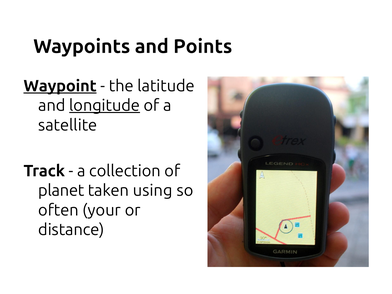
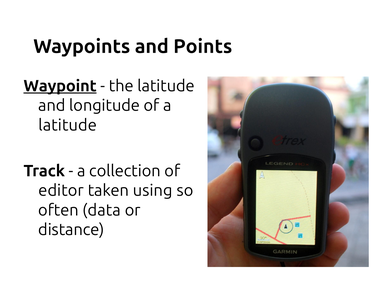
longitude underline: present -> none
satellite at (68, 125): satellite -> latitude
planet: planet -> editor
your: your -> data
